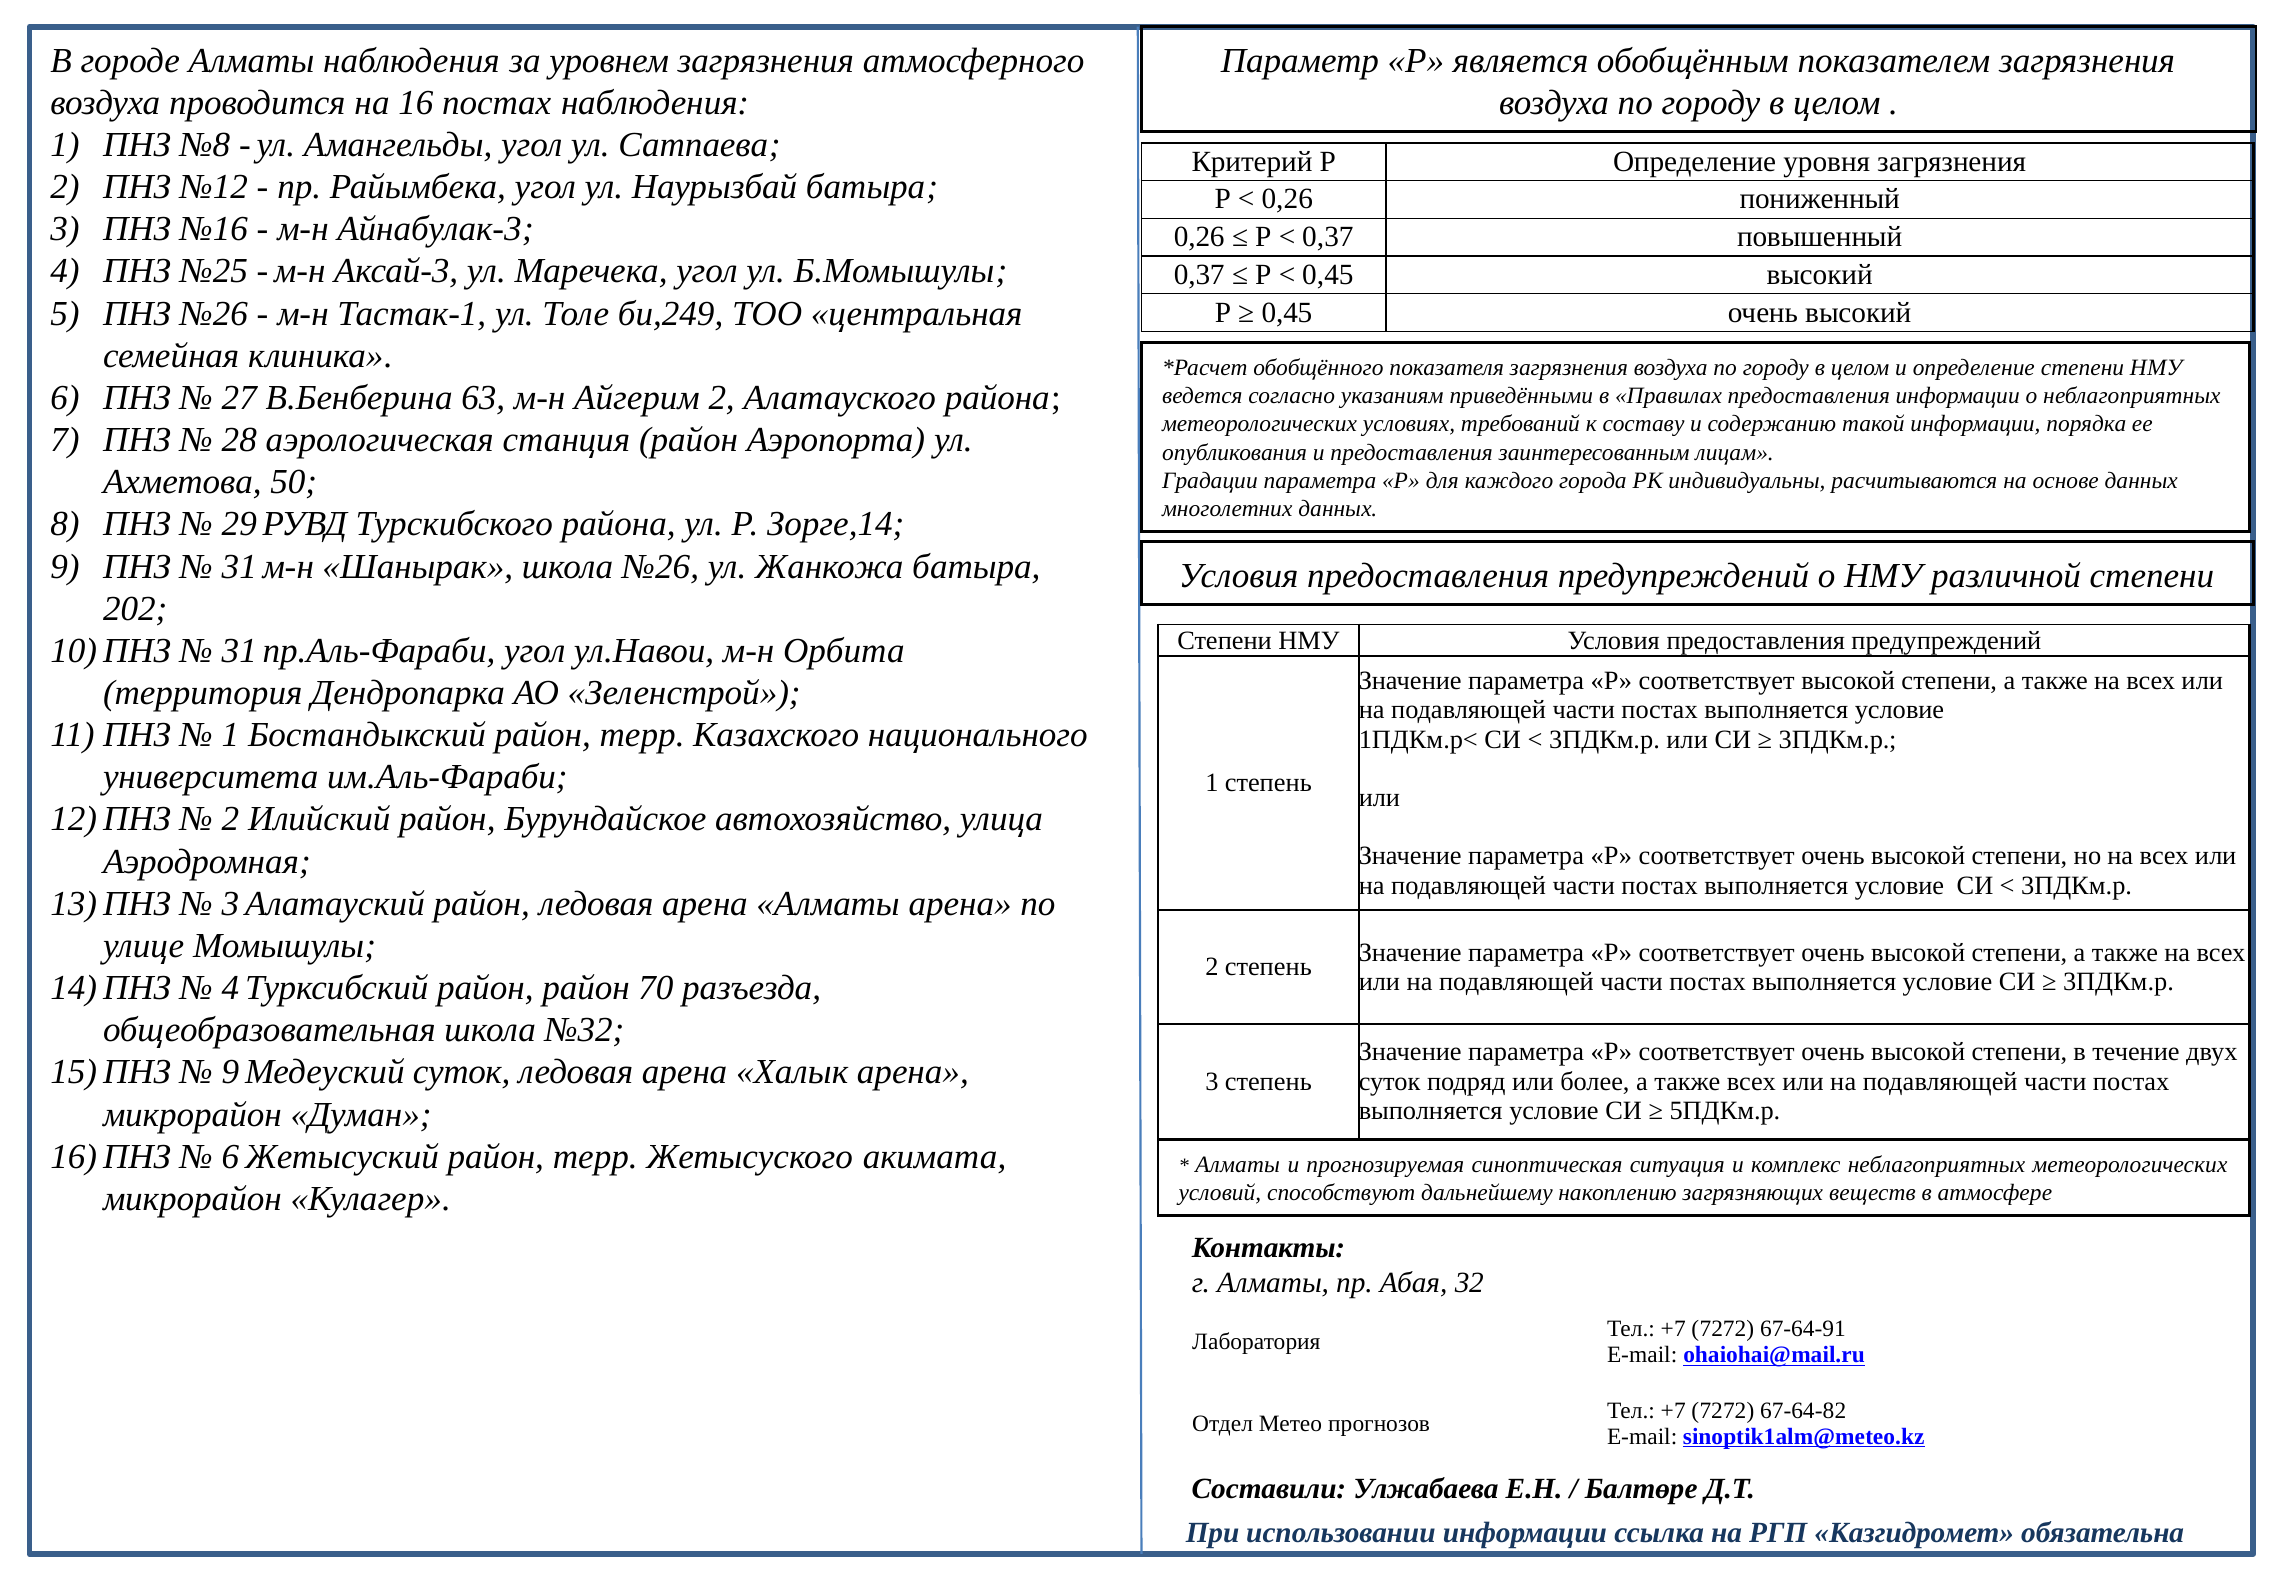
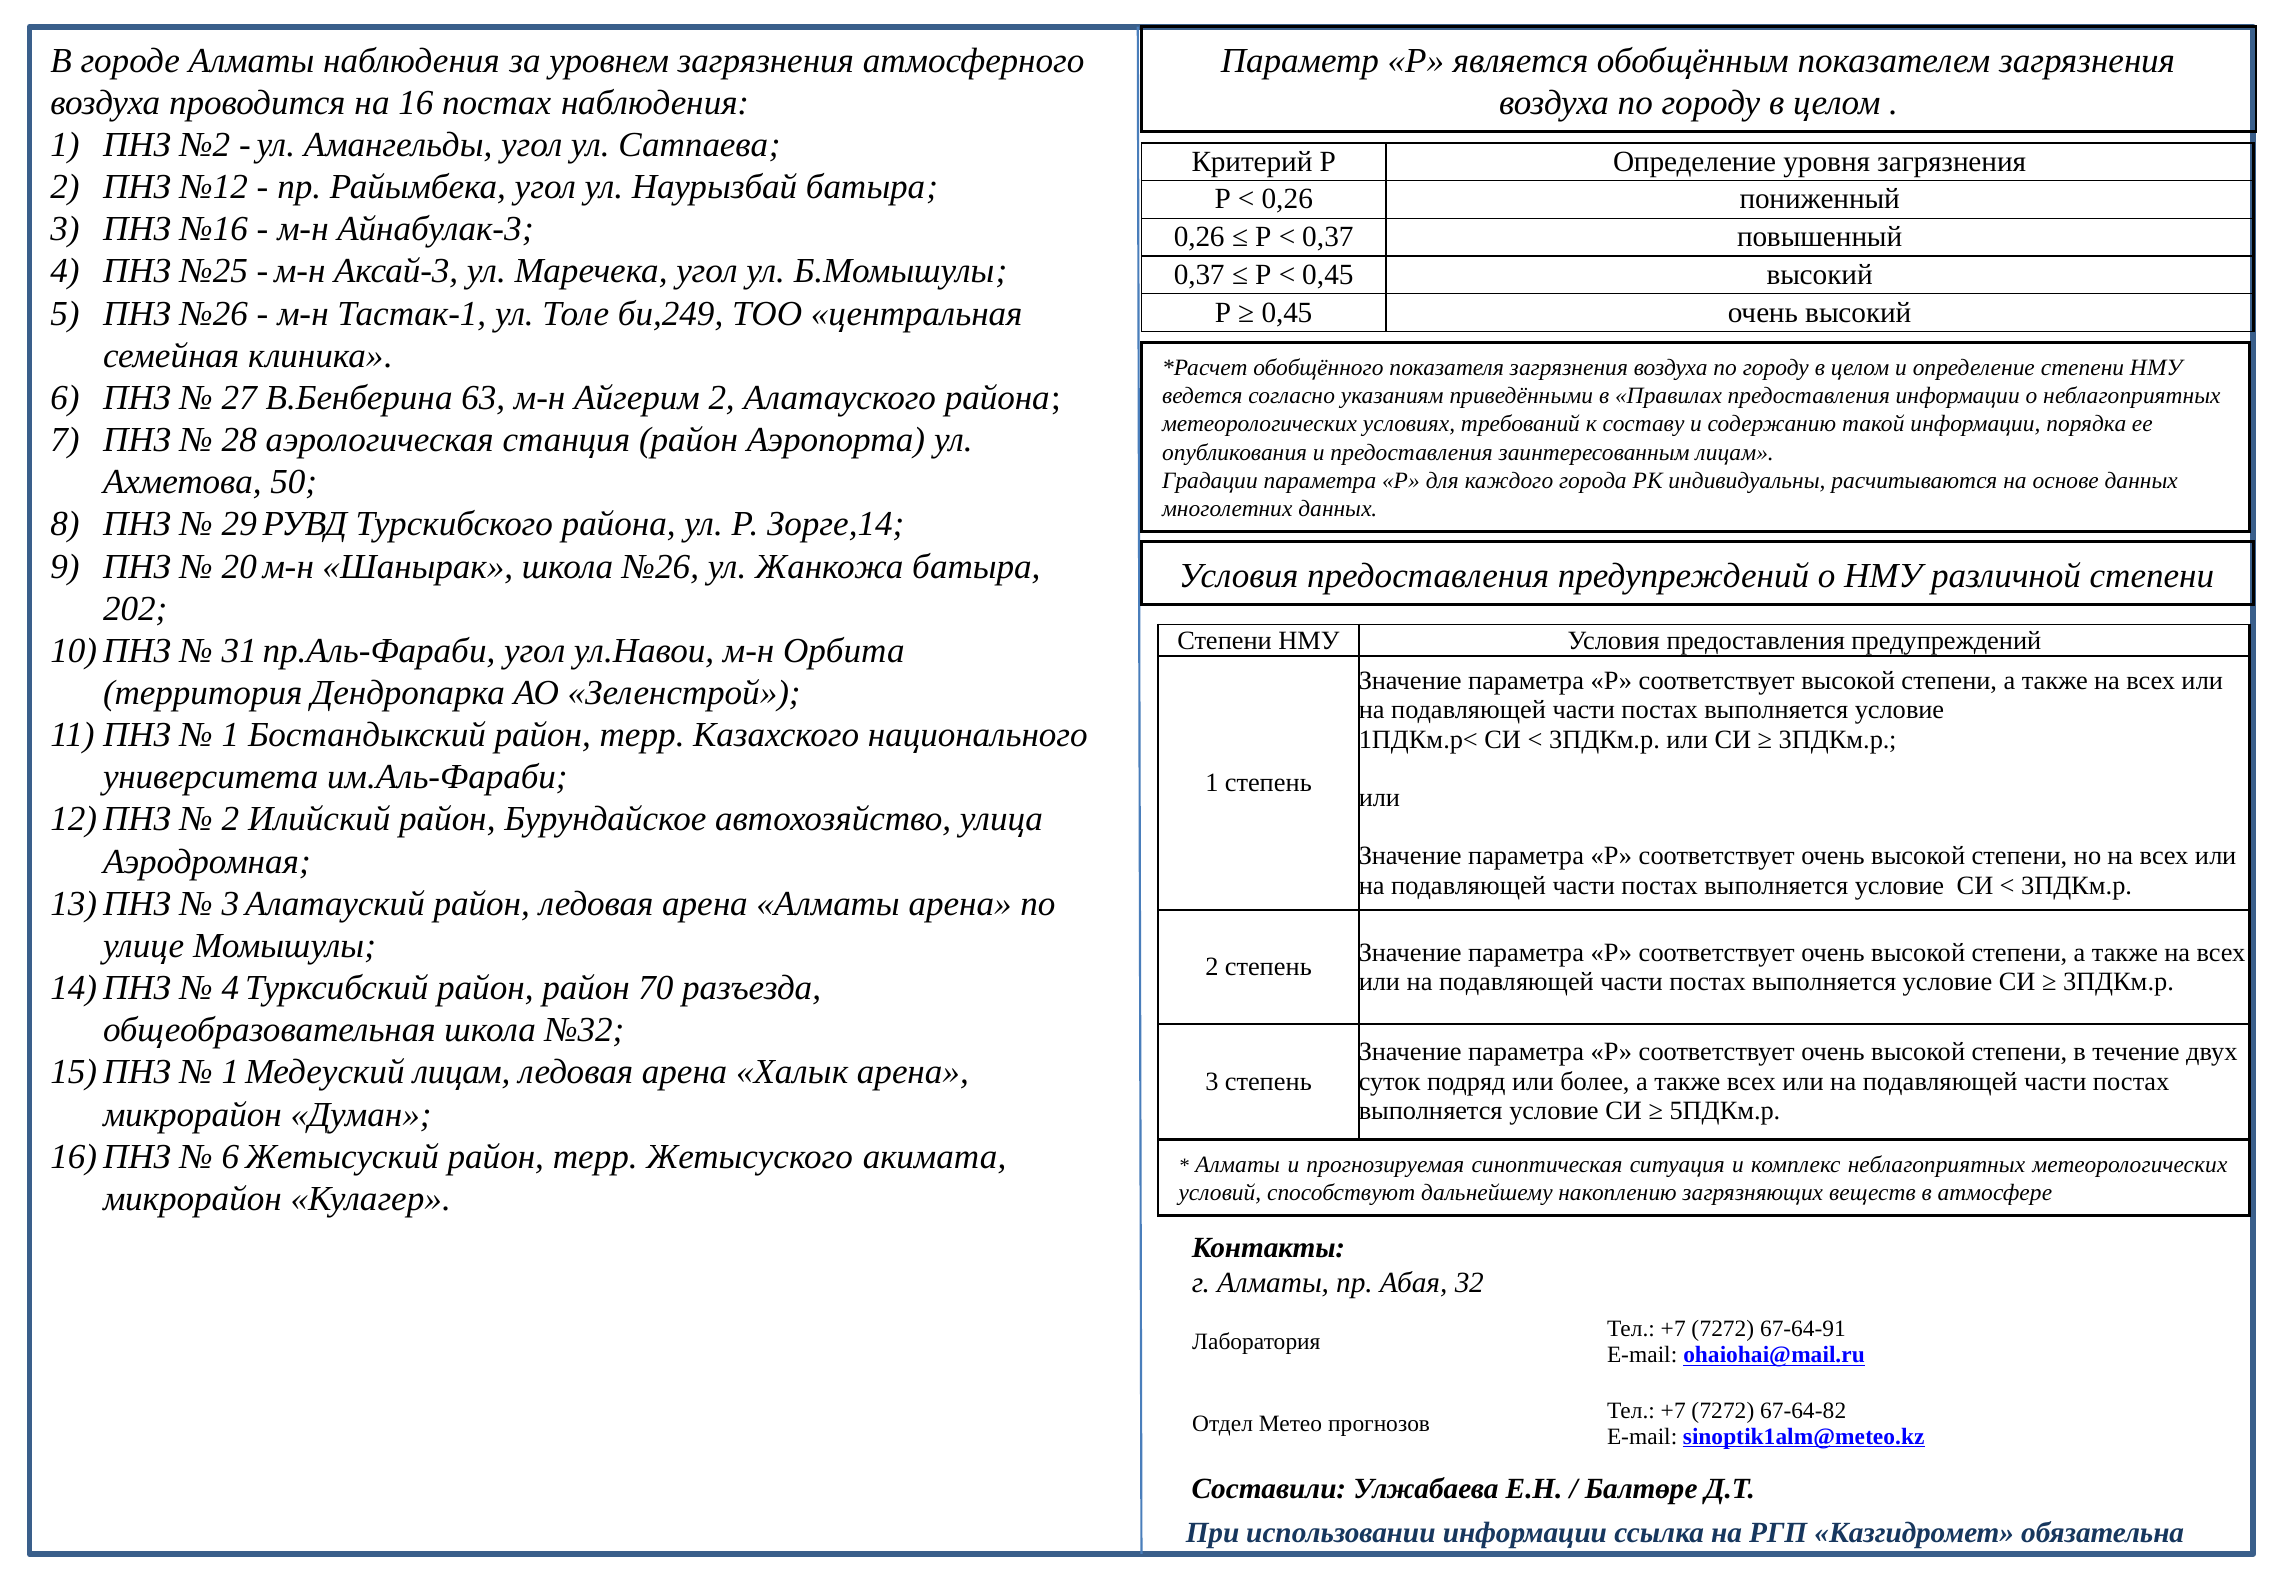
№8: №8 -> №2
31 at (239, 566): 31 -> 20
9 at (231, 1072): 9 -> 1
Медеуский суток: суток -> лицам
